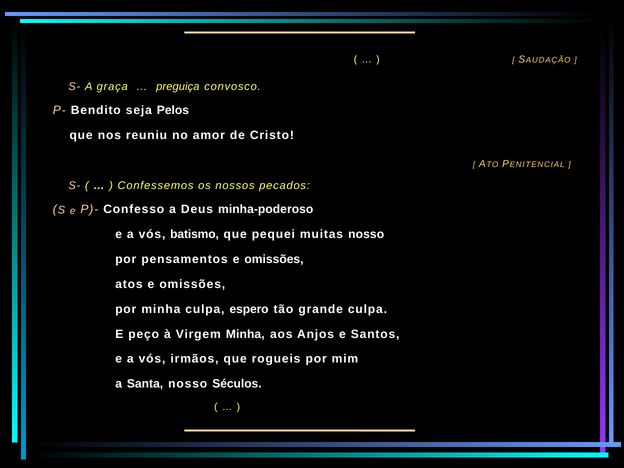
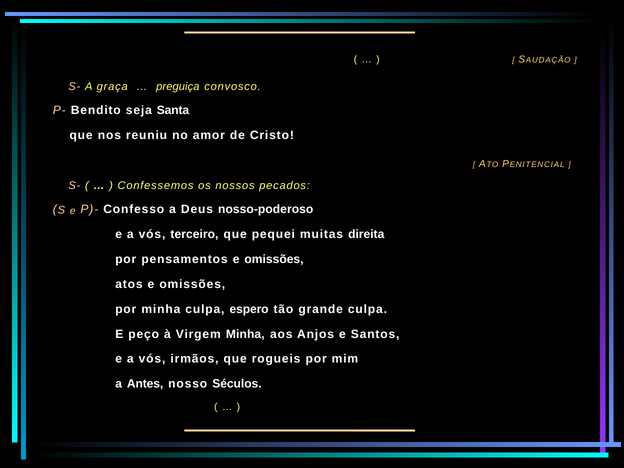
Pelos: Pelos -> Santa
minha-poderoso: minha-poderoso -> nosso-poderoso
batismo: batismo -> terceiro
muitas nosso: nosso -> direita
Santa: Santa -> Antes
